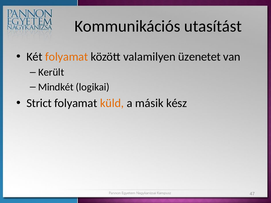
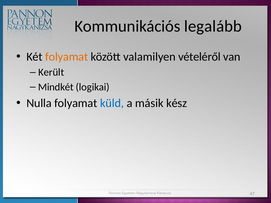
utasítást: utasítást -> legalább
üzenetet: üzenetet -> vételéről
Strict: Strict -> Nulla
küld colour: orange -> blue
